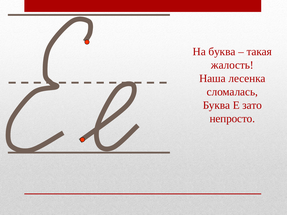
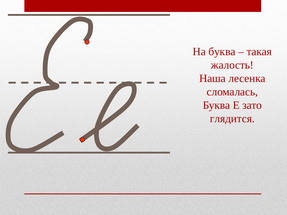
непросто: непросто -> глядится
